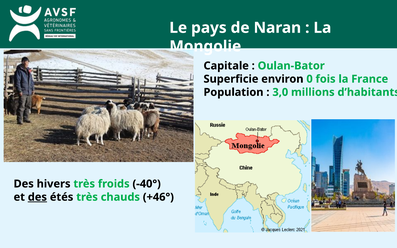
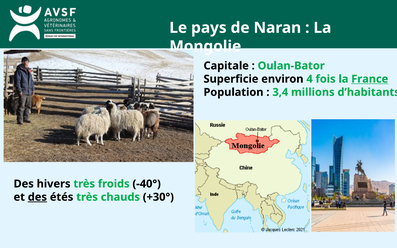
0: 0 -> 4
France underline: none -> present
3,0: 3,0 -> 3,4
+46°: +46° -> +30°
